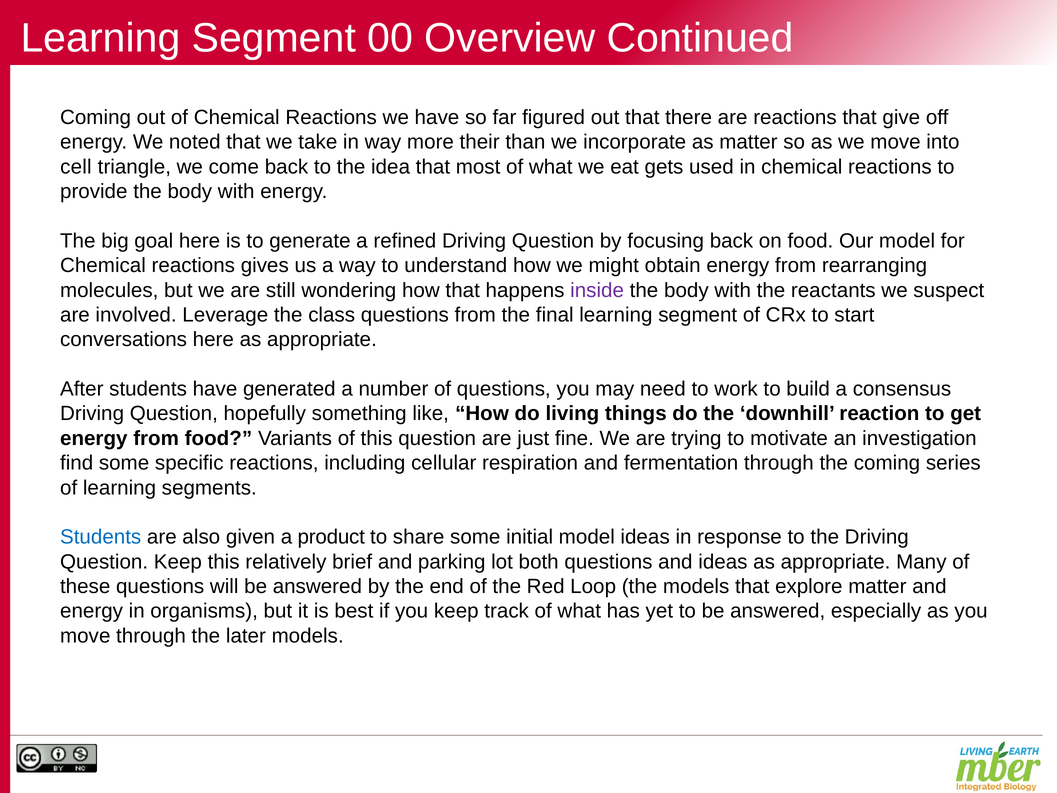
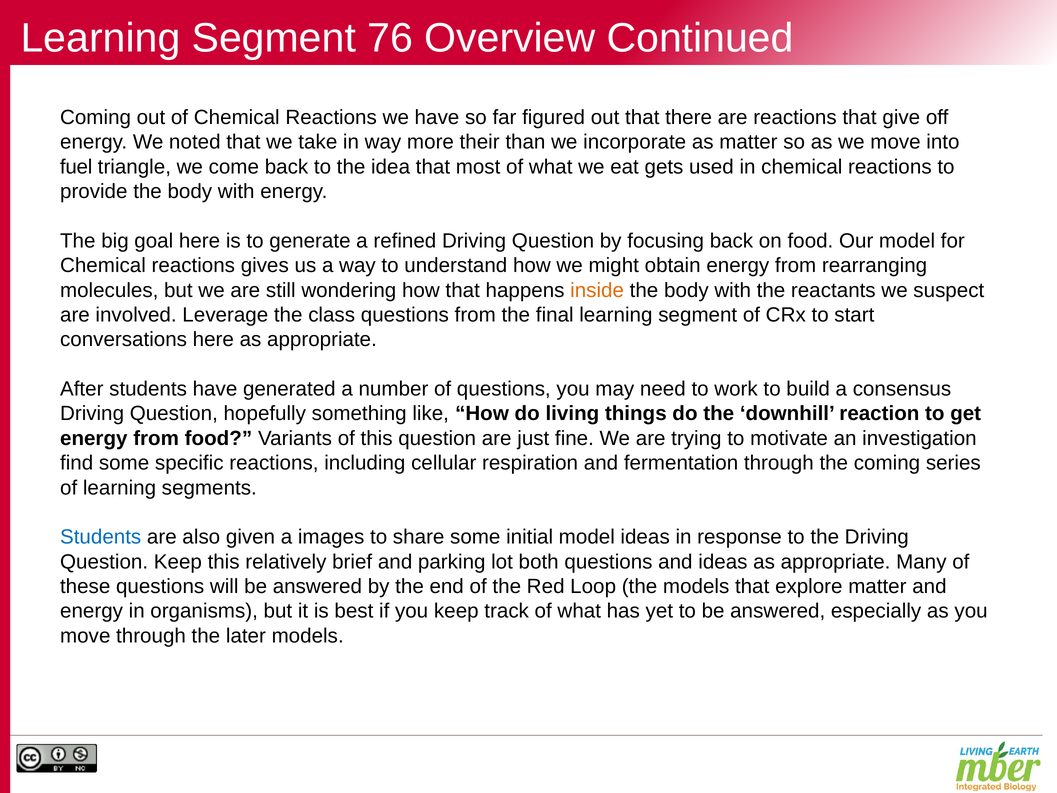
00: 00 -> 76
cell: cell -> fuel
inside colour: purple -> orange
product: product -> images
